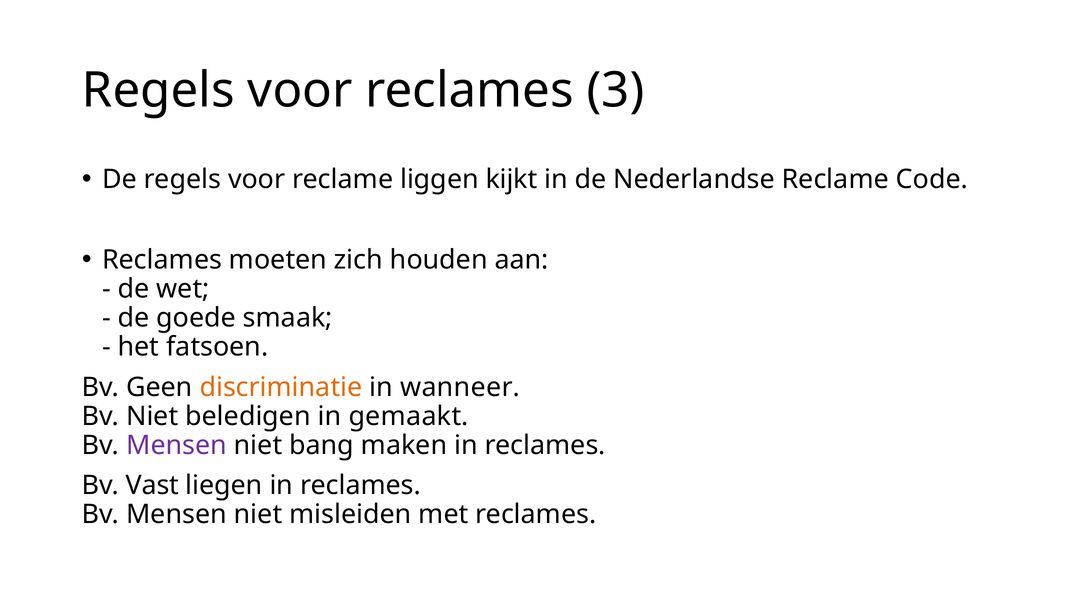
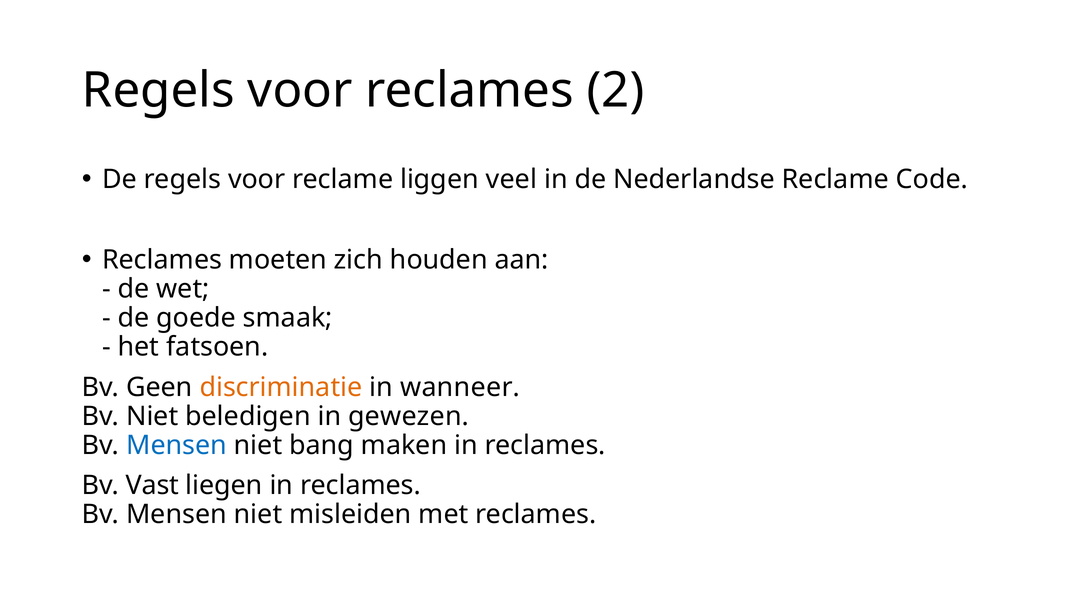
3: 3 -> 2
kijkt: kijkt -> veel
gemaakt: gemaakt -> gewezen
Mensen at (177, 445) colour: purple -> blue
